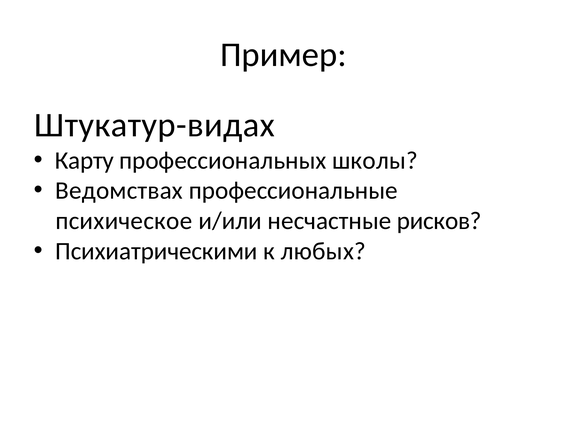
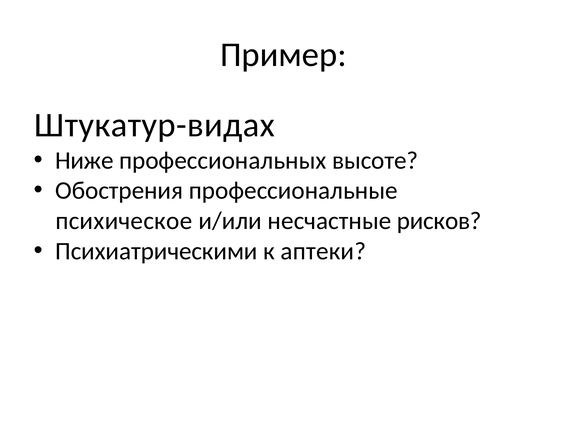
Карту: Карту -> Ниже
школы: школы -> высоте
Ведомствах: Ведомствах -> Обострения
любых: любых -> аптеки
